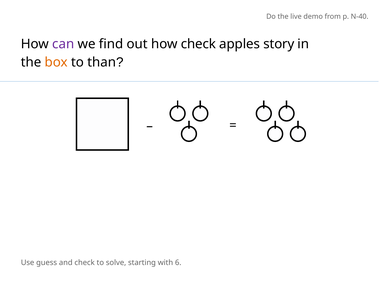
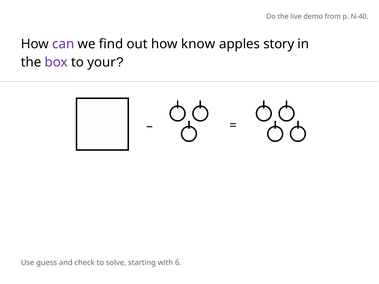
how check: check -> know
box colour: orange -> purple
than: than -> your
